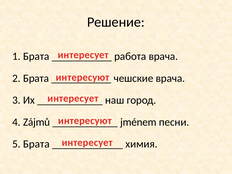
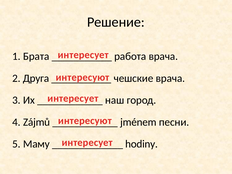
2 Брата: Брата -> Друга
5 Брата: Брата -> Маму
химия: химия -> hodiny
